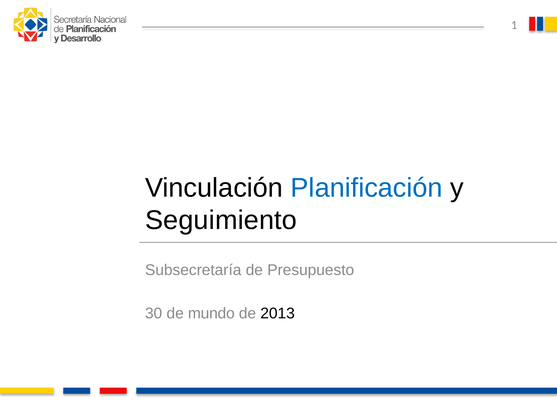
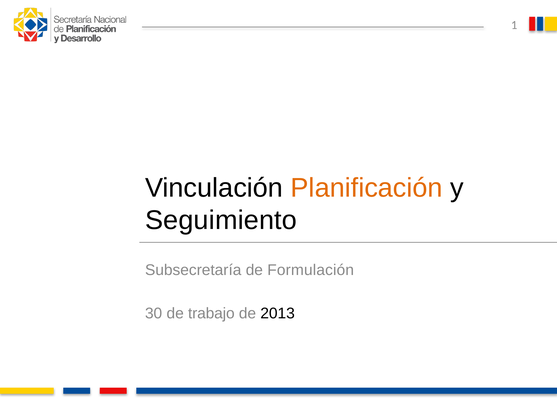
Planificación colour: blue -> orange
Presupuesto: Presupuesto -> Formulación
mundo: mundo -> trabajo
